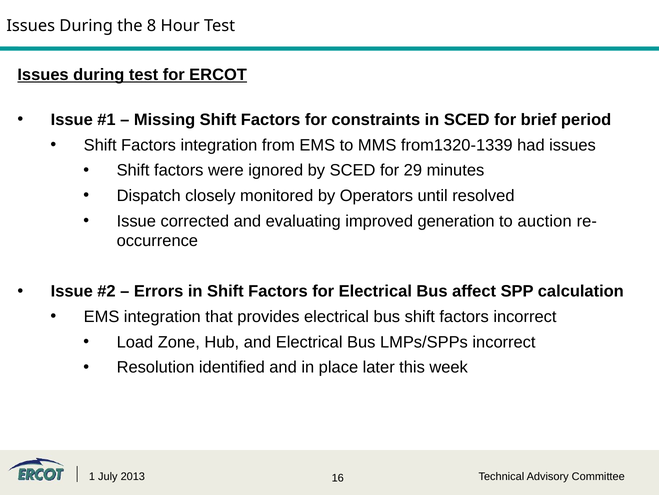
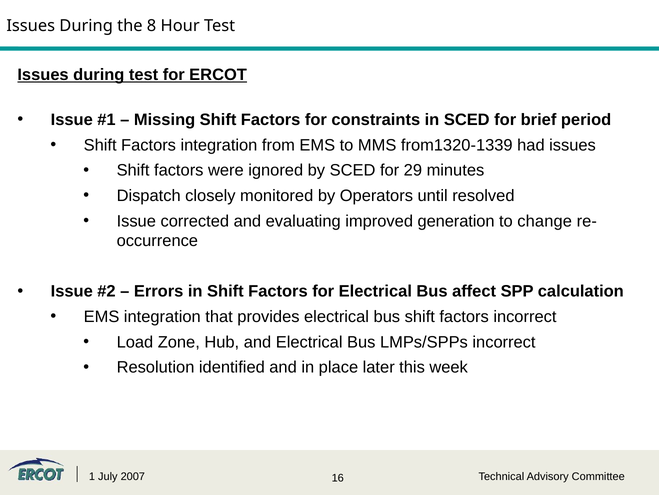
auction: auction -> change
2013: 2013 -> 2007
